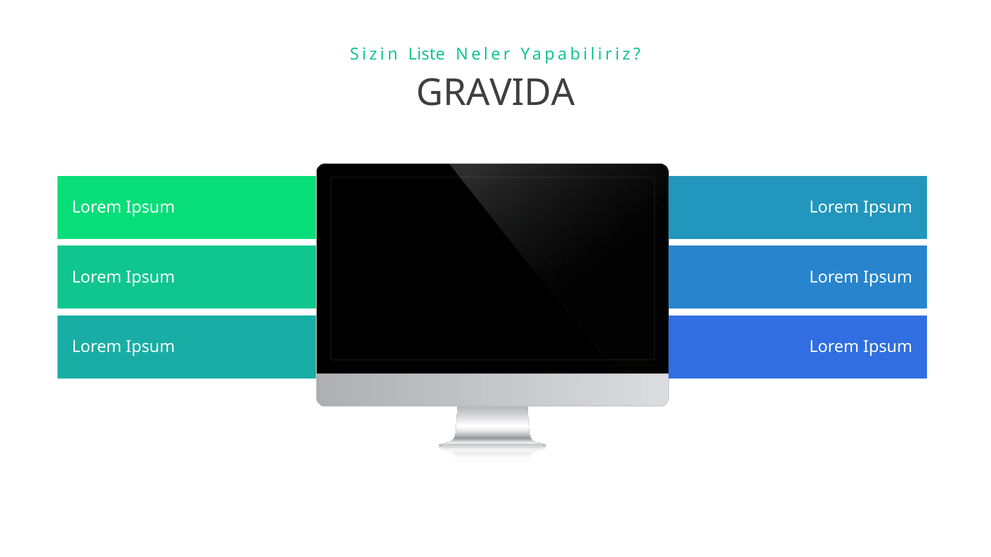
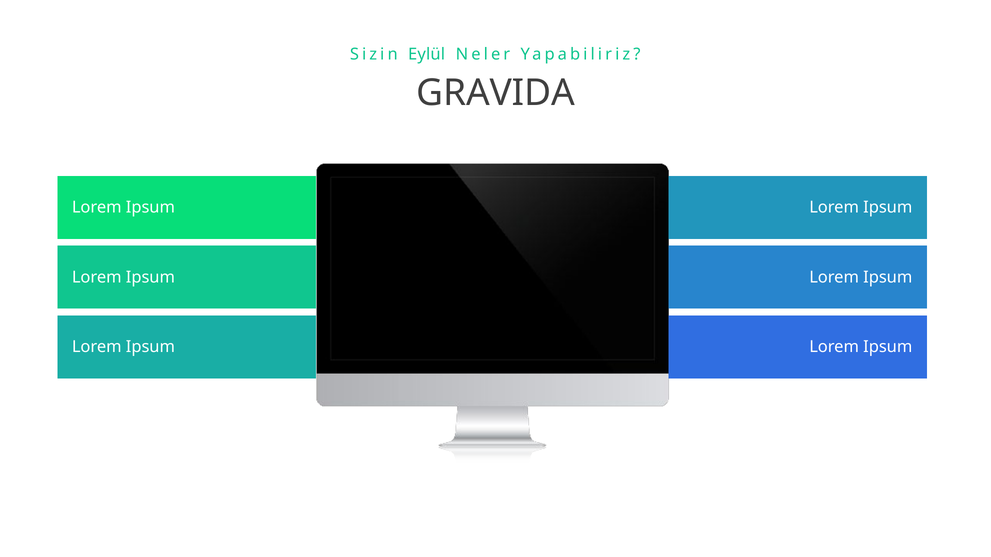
Liste: Liste -> Eylül
